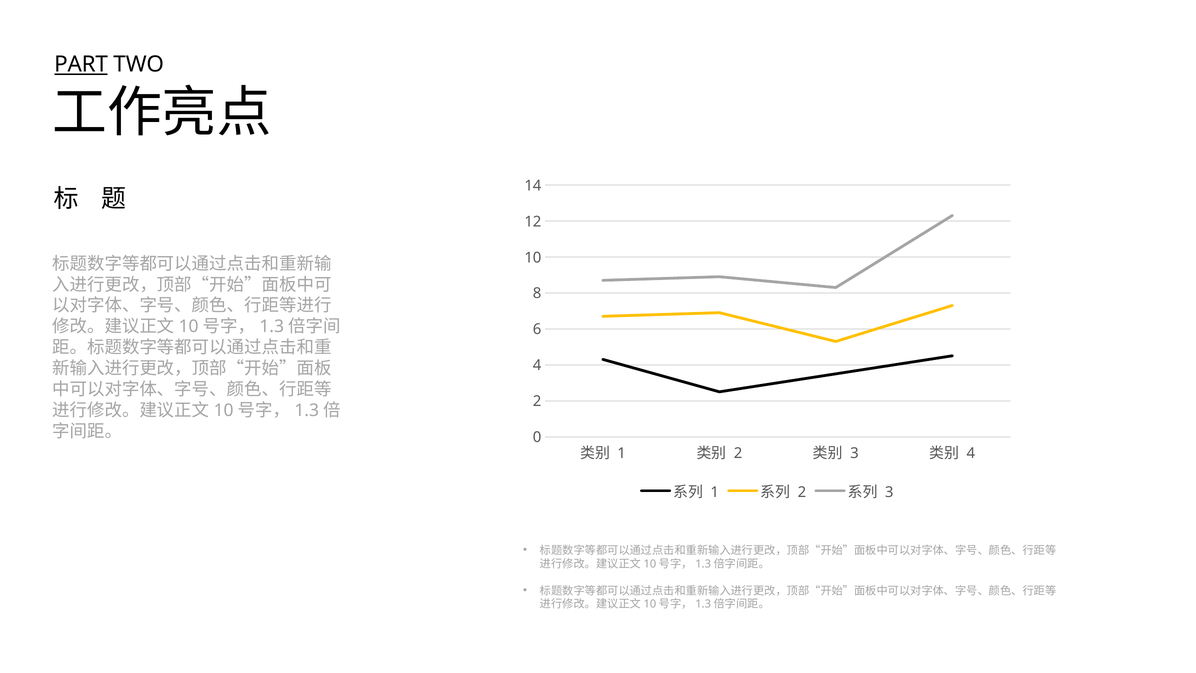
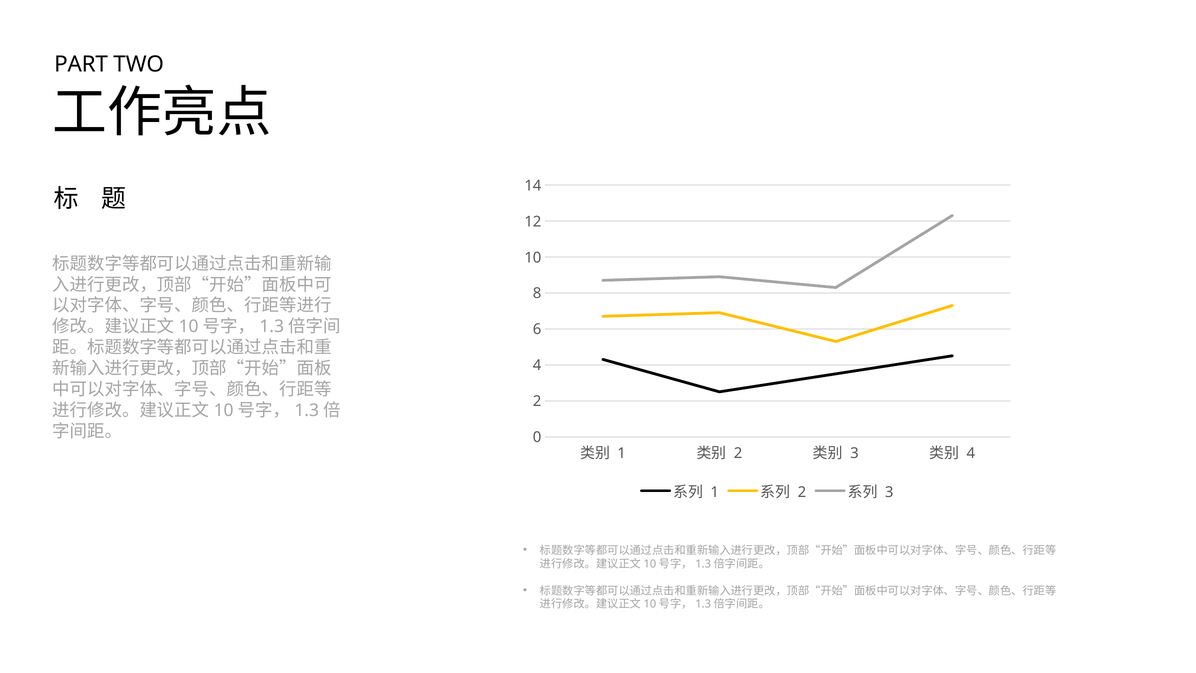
PART underline: present -> none
